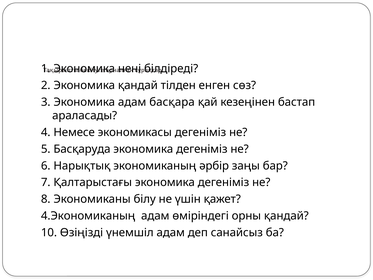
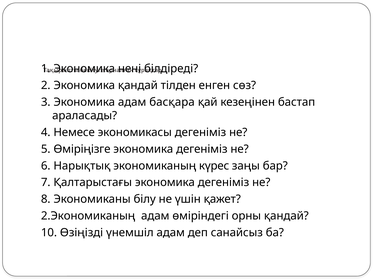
Басқаруда: Басқаруда -> Өміріңізге
әрбір: әрбір -> күрес
4.Экономиканың: 4.Экономиканың -> 2.Экономиканың
